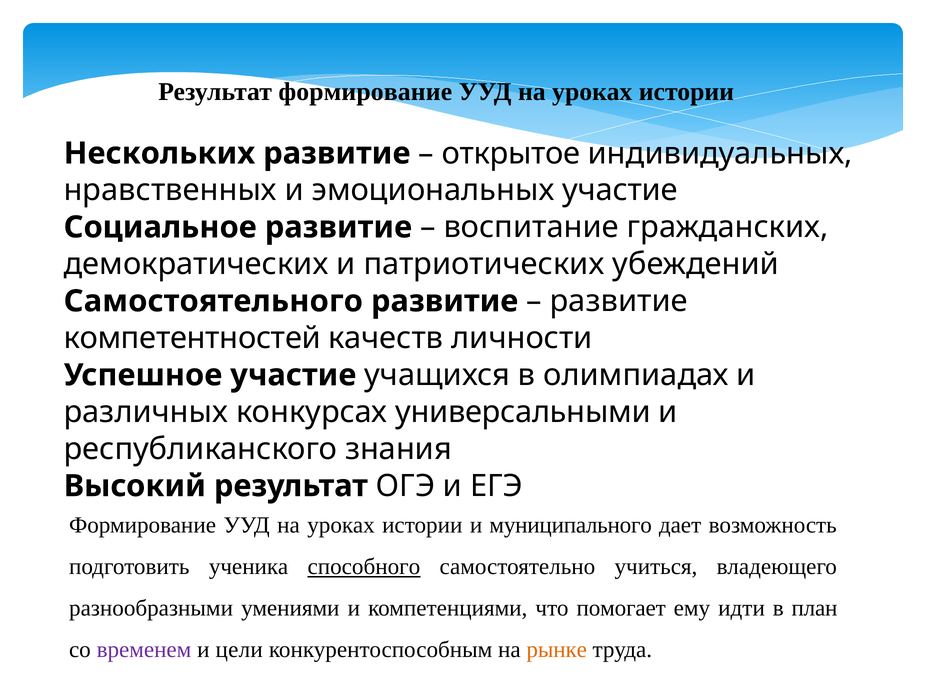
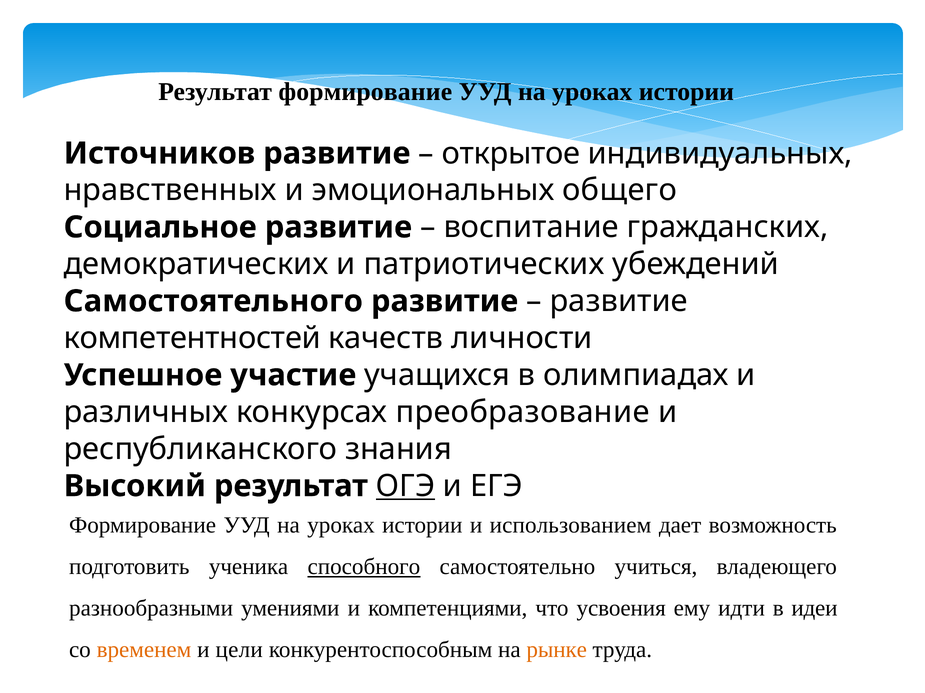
Нескольких: Нескольких -> Источников
эмоциональных участие: участие -> общего
универсальными: универсальными -> преобразование
ОГЭ underline: none -> present
муниципального: муниципального -> использованием
помогает: помогает -> усвоения
план: план -> идеи
временем colour: purple -> orange
